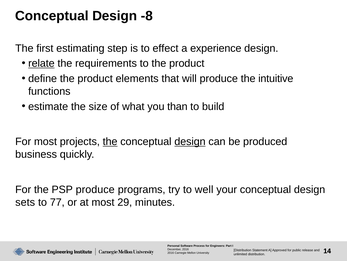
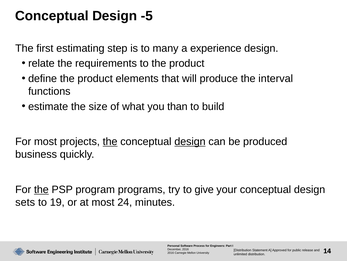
-8: -8 -> -5
effect: effect -> many
relate underline: present -> none
intuitive: intuitive -> interval
the at (41, 189) underline: none -> present
PSP produce: produce -> program
well: well -> give
77: 77 -> 19
29: 29 -> 24
